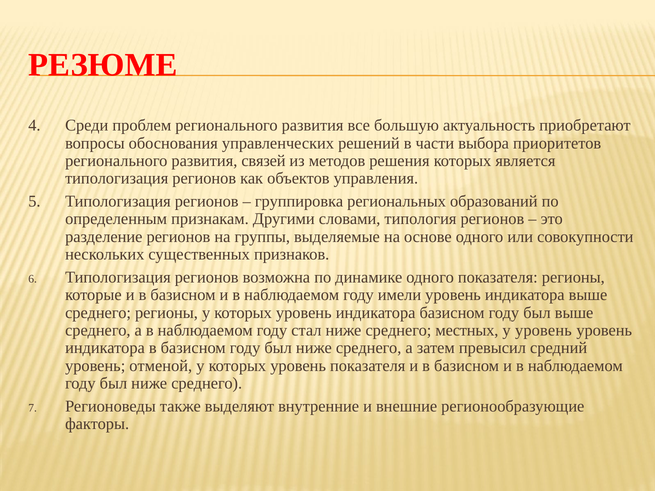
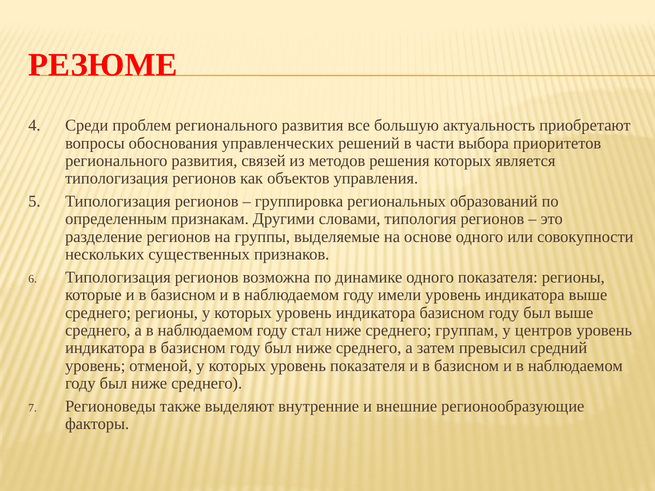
местных: местных -> группам
у уровень: уровень -> центров
